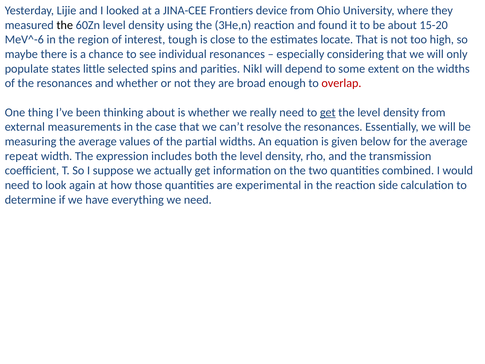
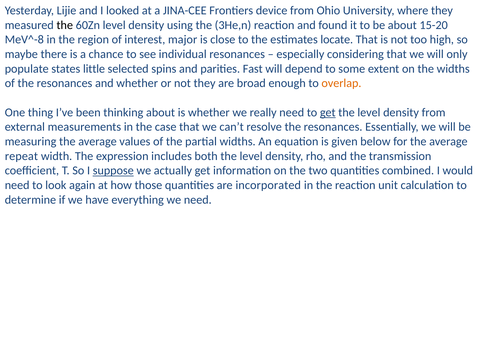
MeV^-6: MeV^-6 -> MeV^-8
tough: tough -> major
Nikl: Nikl -> Fast
overlap colour: red -> orange
suppose underline: none -> present
experimental: experimental -> incorporated
side: side -> unit
